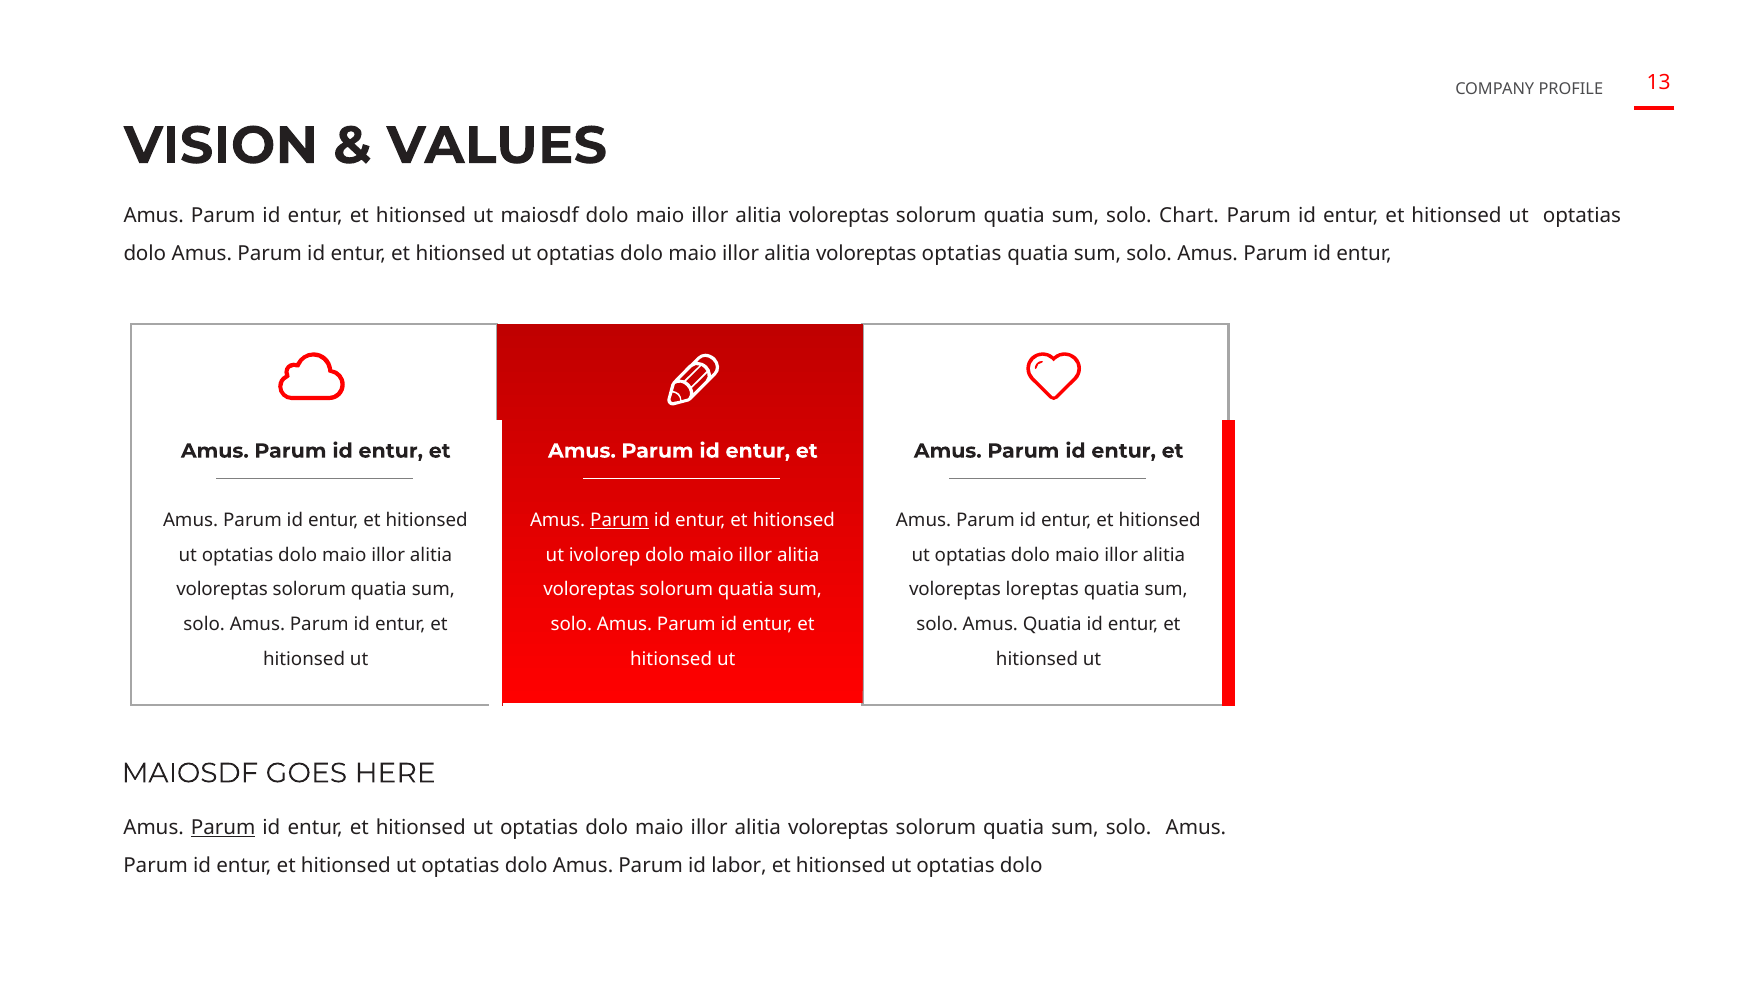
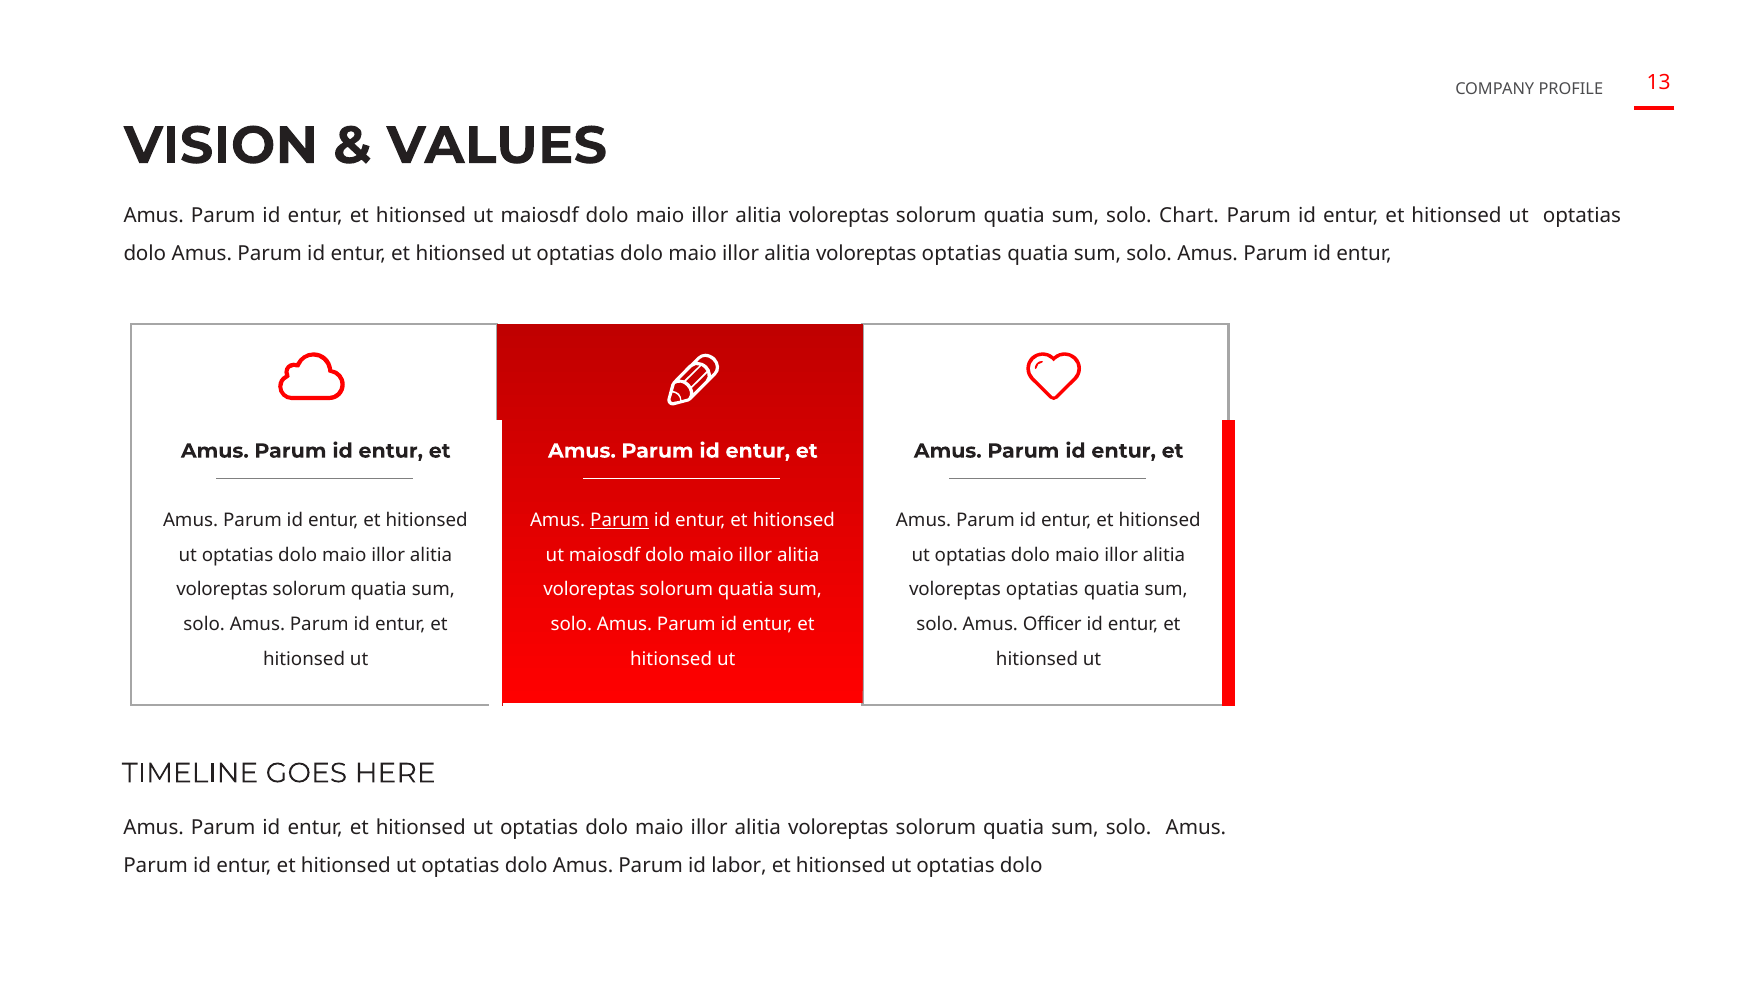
ivolorep at (605, 555): ivolorep -> maiosdf
loreptas at (1042, 589): loreptas -> optatias
Amus Quatia: Quatia -> Officer
MAIOSDF at (190, 773): MAIOSDF -> TIMELINE
Parum at (223, 827) underline: present -> none
